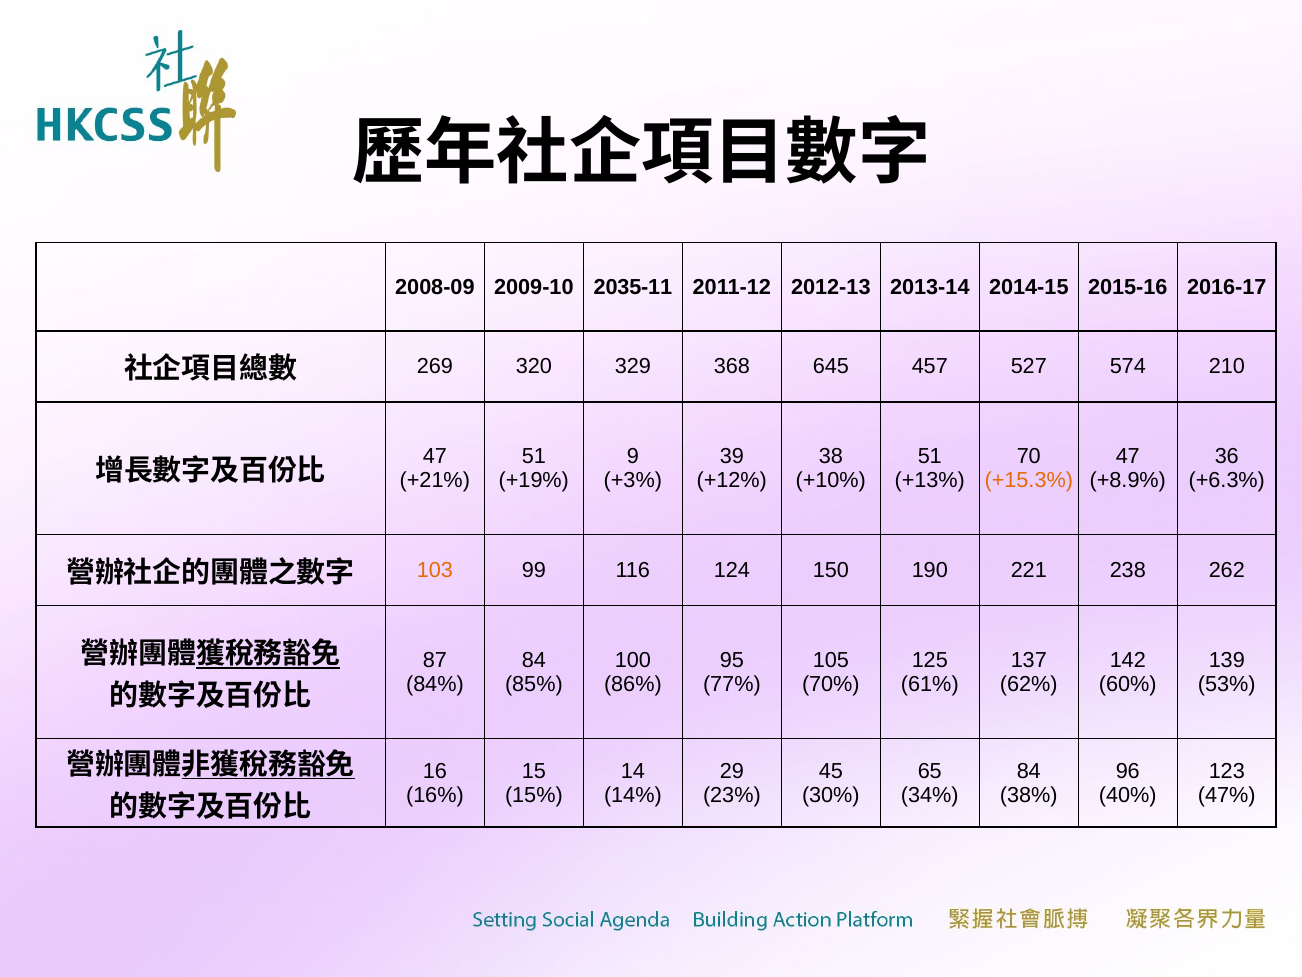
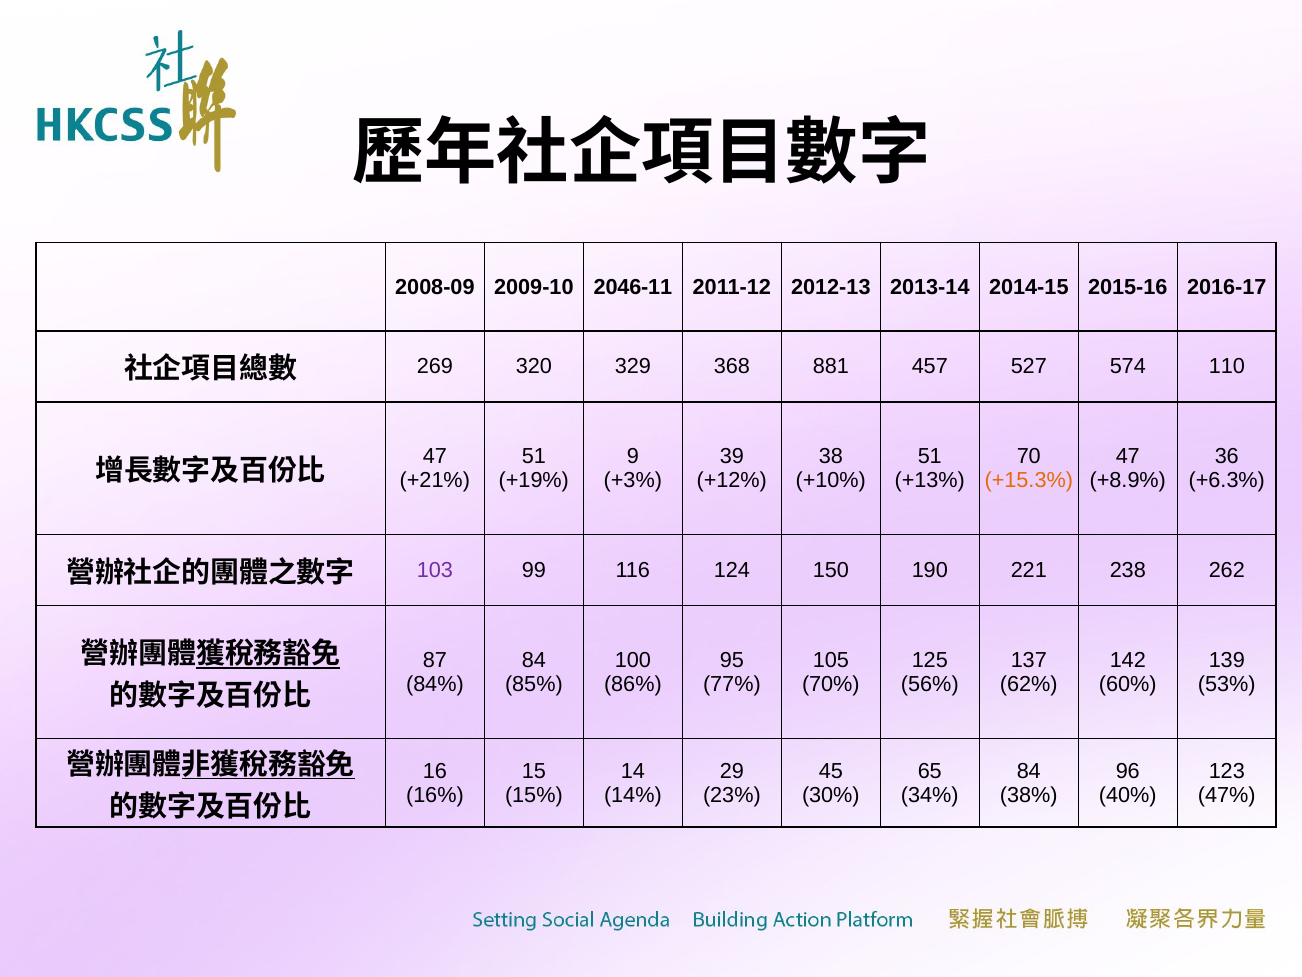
2035-11: 2035-11 -> 2046-11
645: 645 -> 881
210: 210 -> 110
103 colour: orange -> purple
61%: 61% -> 56%
